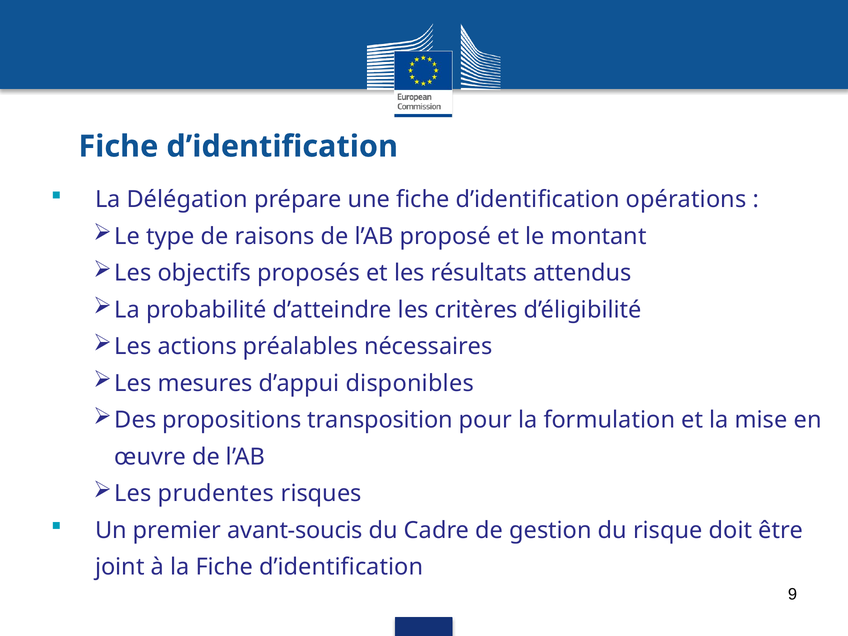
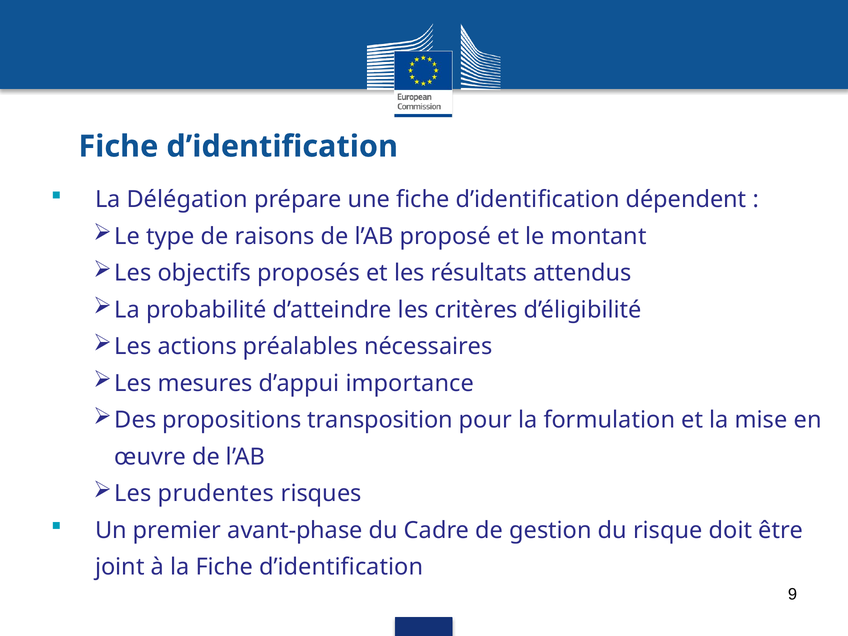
opérations: opérations -> dépendent
disponibles: disponibles -> importance
avant-soucis: avant-soucis -> avant-phase
